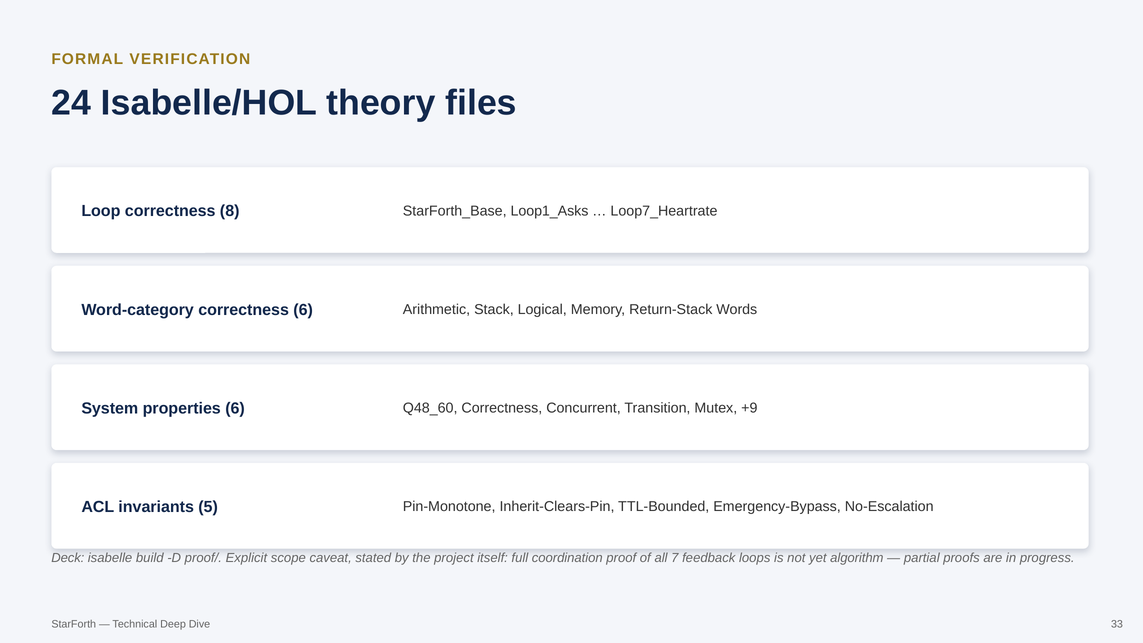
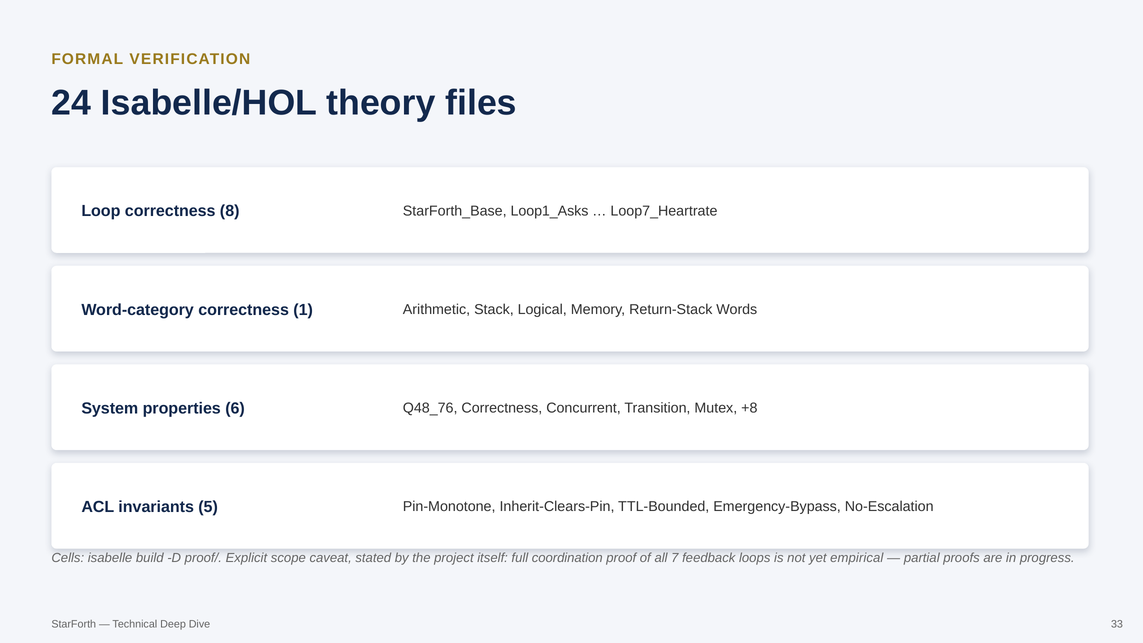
correctness 6: 6 -> 1
Q48_60: Q48_60 -> Q48_76
+9: +9 -> +8
Deck: Deck -> Cells
algorithm: algorithm -> empirical
